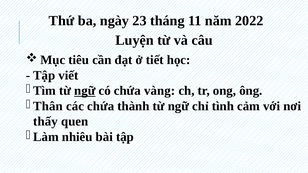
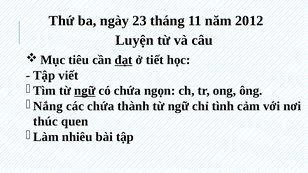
2022: 2022 -> 2012
đạt underline: none -> present
vàng: vàng -> ngọn
Thân: Thân -> Nắng
thấy: thấy -> thúc
